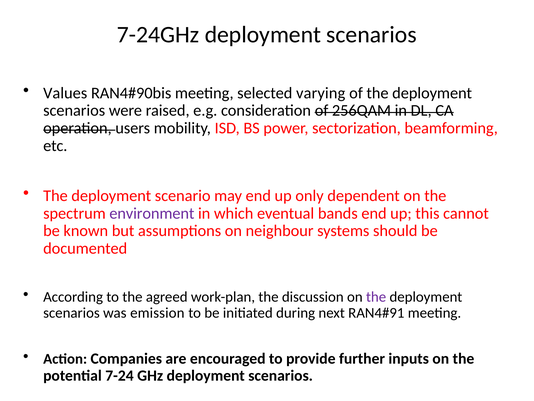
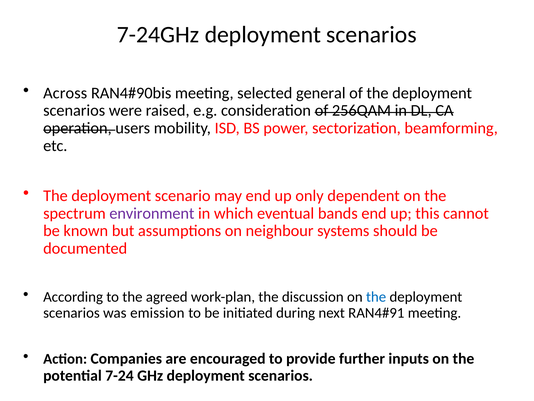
Values: Values -> Across
varying: varying -> general
the at (376, 296) colour: purple -> blue
